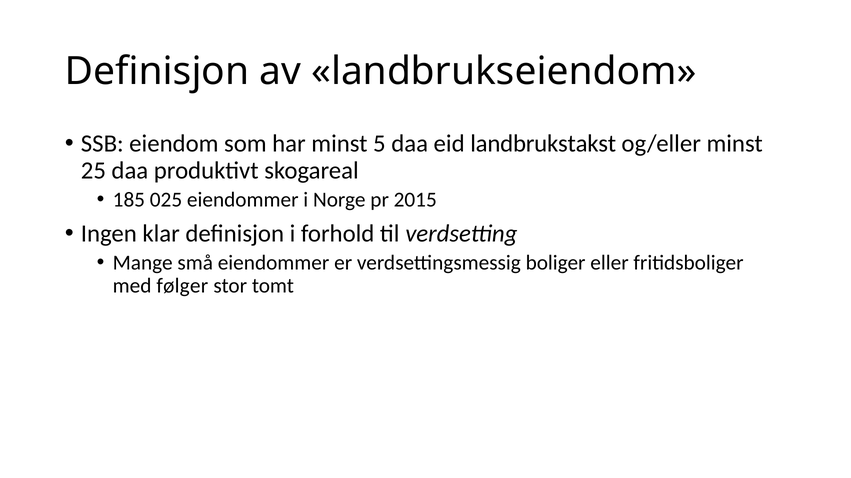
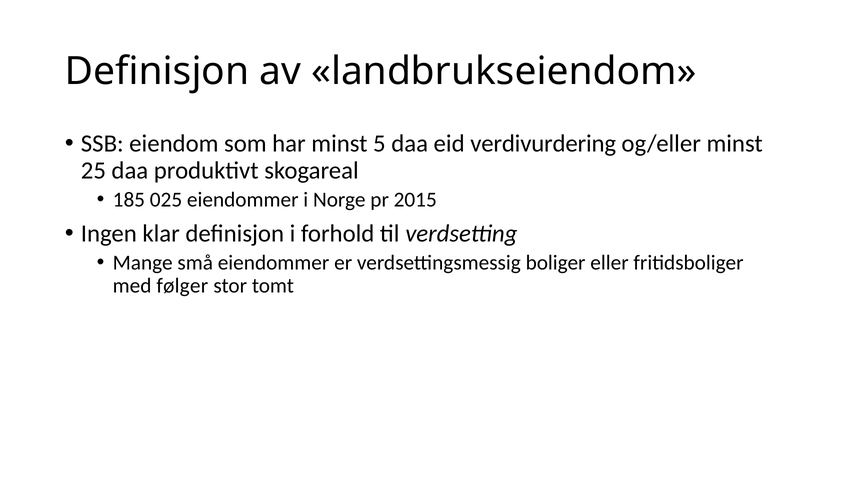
landbrukstakst: landbrukstakst -> verdivurdering
